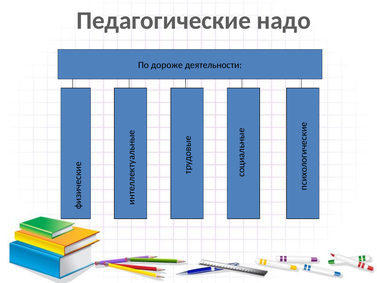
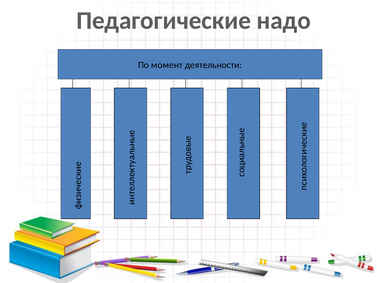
дороже: дороже -> момент
